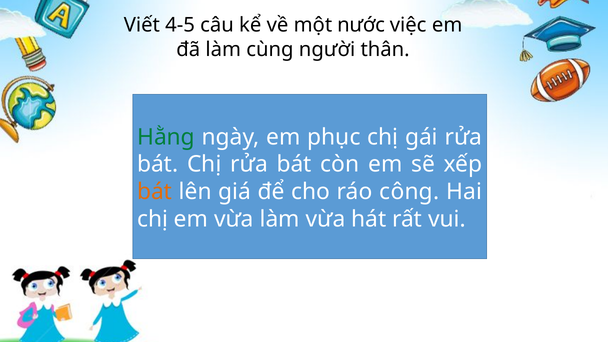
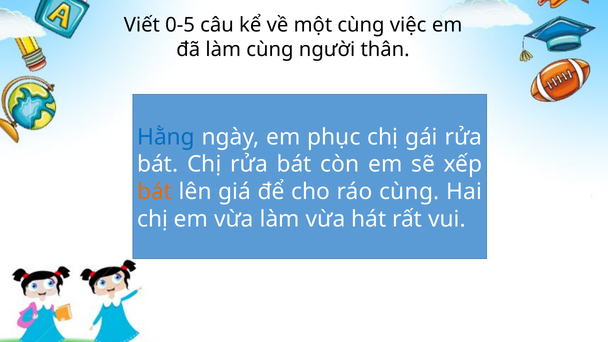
4-5: 4-5 -> 0-5
một nước: nước -> cùng
Hằng colour: green -> blue
ráo công: công -> cùng
